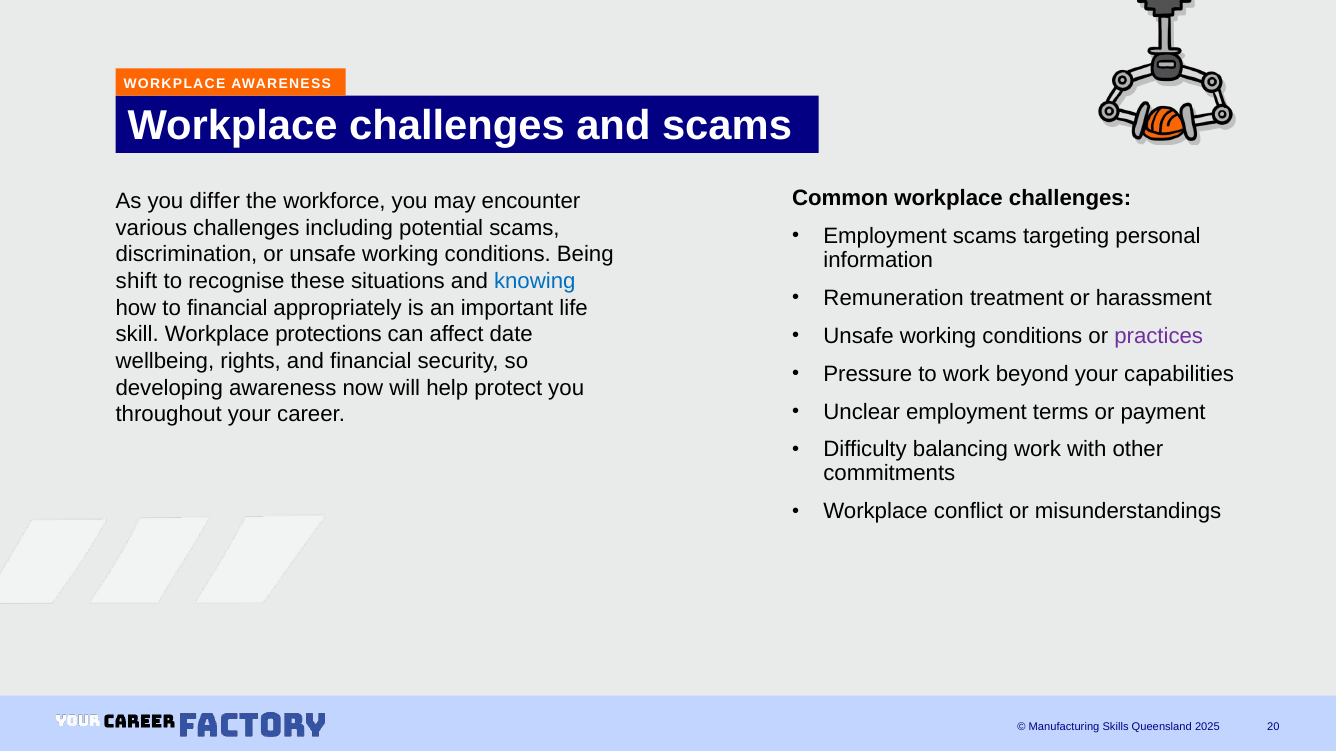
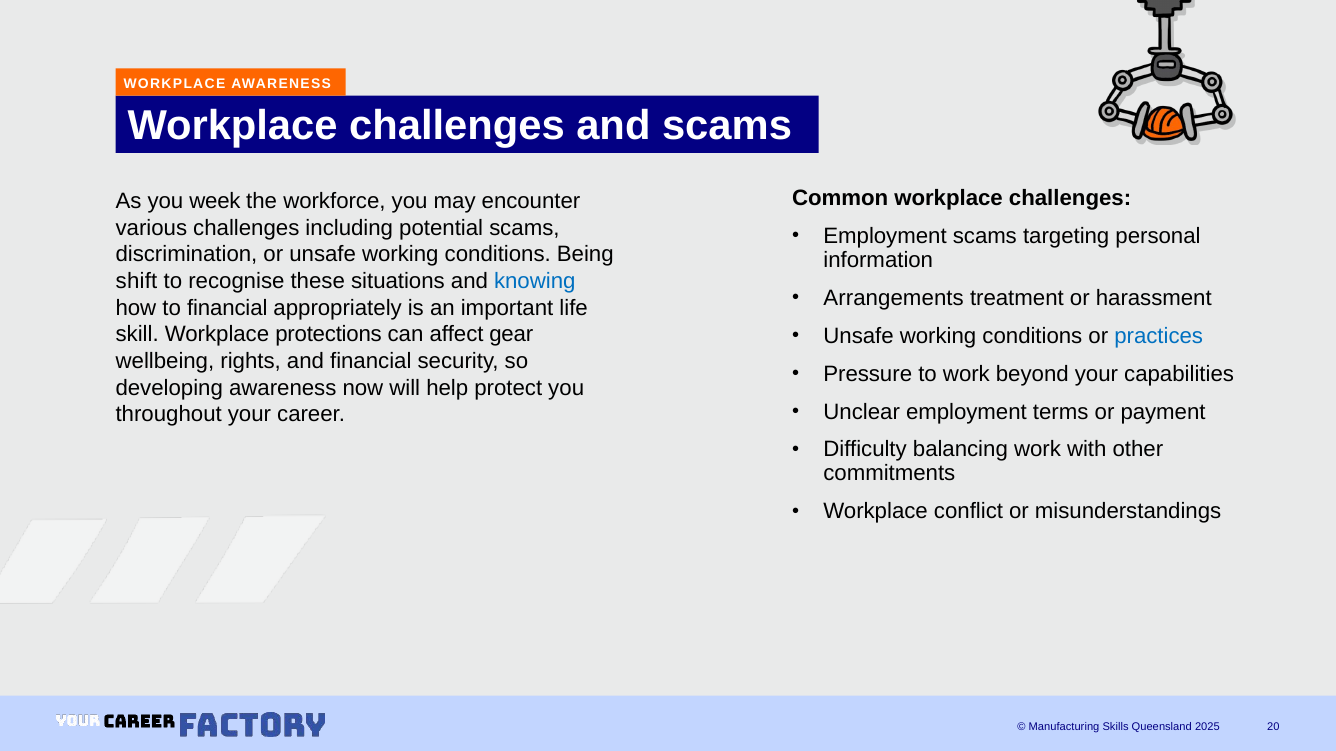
differ: differ -> week
Remuneration: Remuneration -> Arrangements
date: date -> gear
practices colour: purple -> blue
